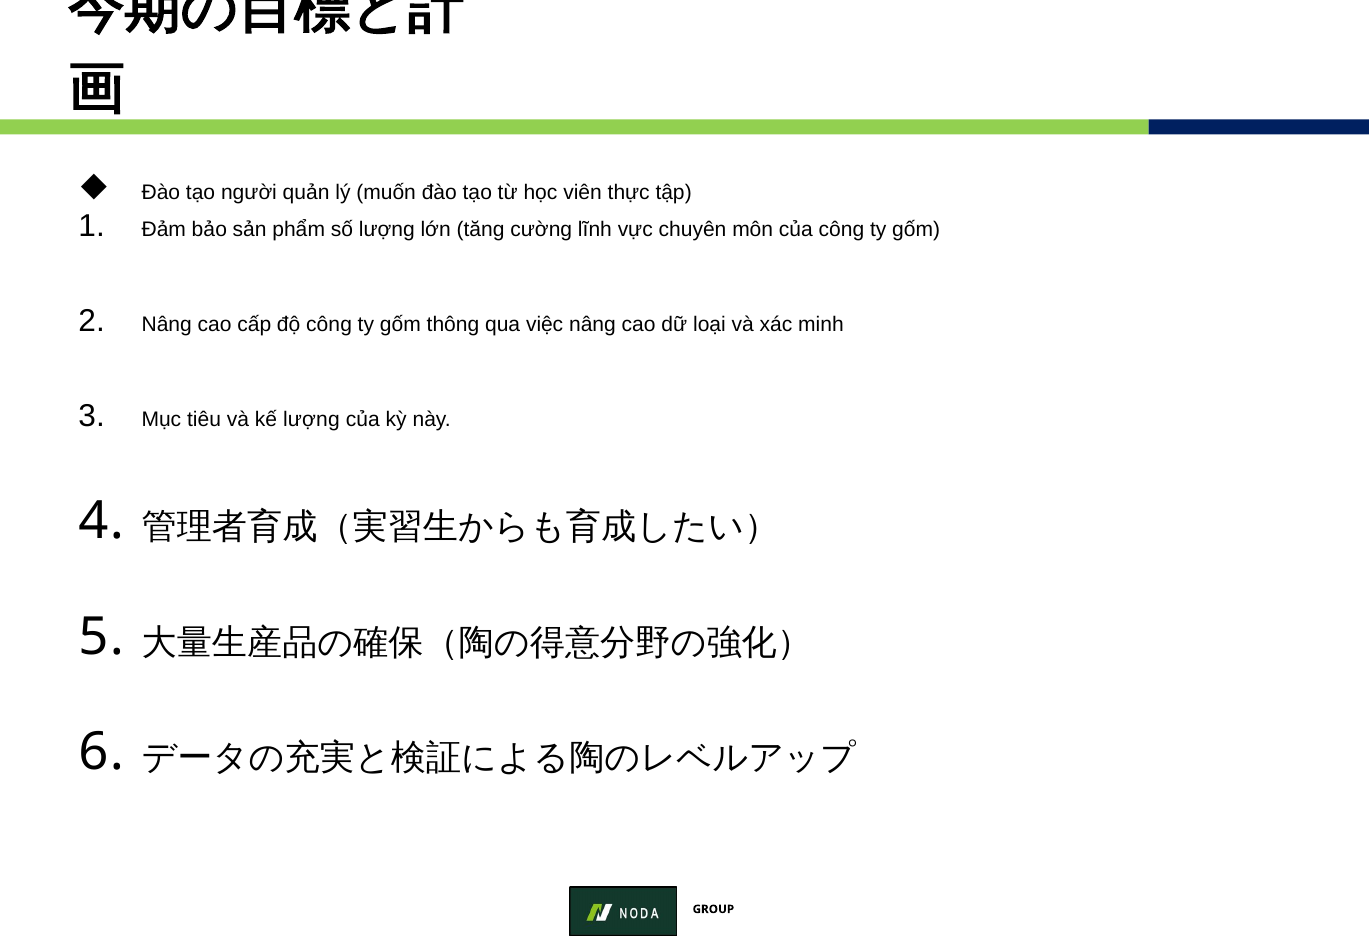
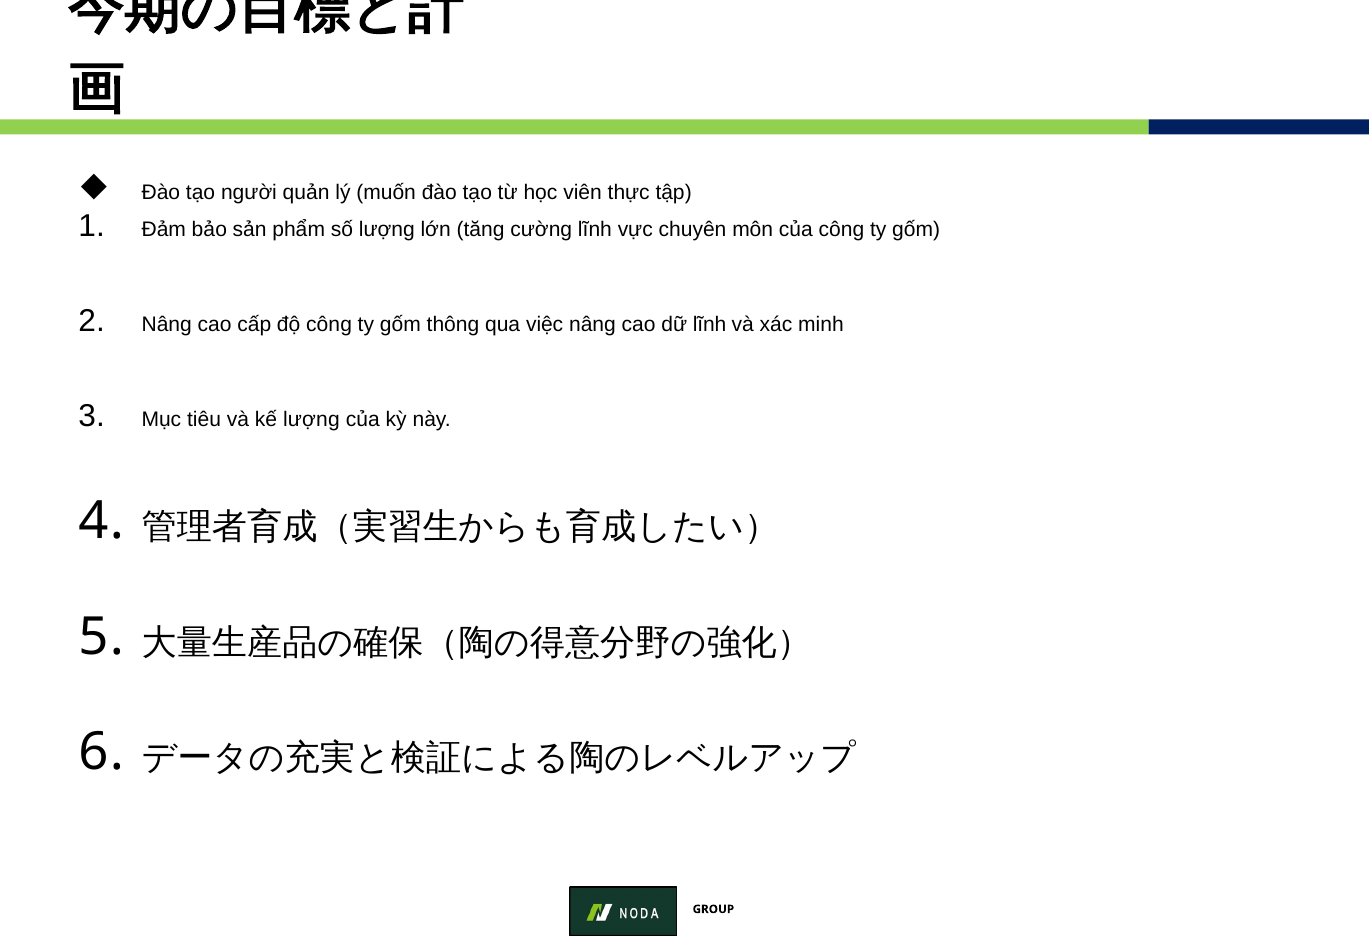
dữ loại: loại -> lĩnh
